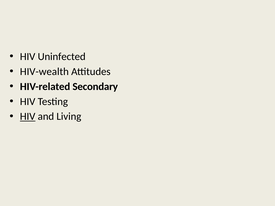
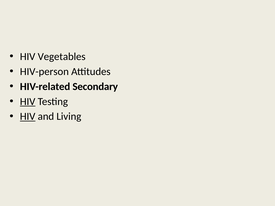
Uninfected: Uninfected -> Vegetables
HIV-wealth: HIV-wealth -> HIV-person
HIV at (28, 102) underline: none -> present
